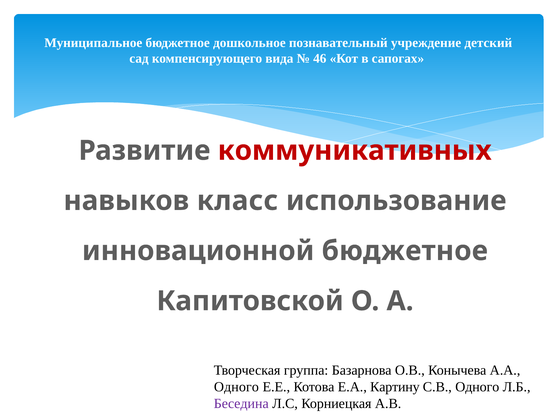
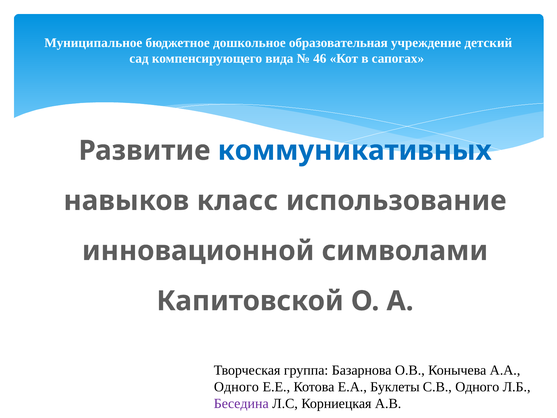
познавательный: познавательный -> образовательная
коммуникативных colour: red -> blue
инновационной бюджетное: бюджетное -> символами
Картину: Картину -> Буклеты
